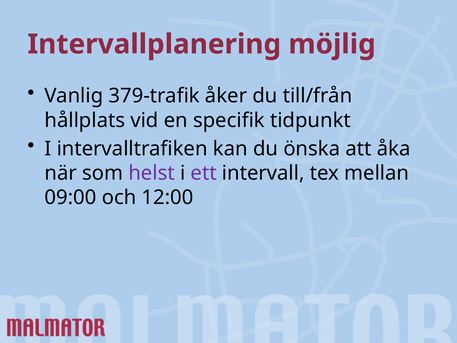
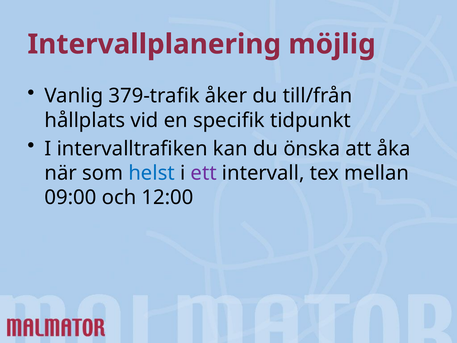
helst colour: purple -> blue
